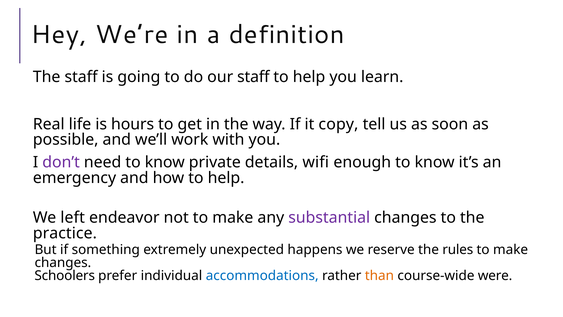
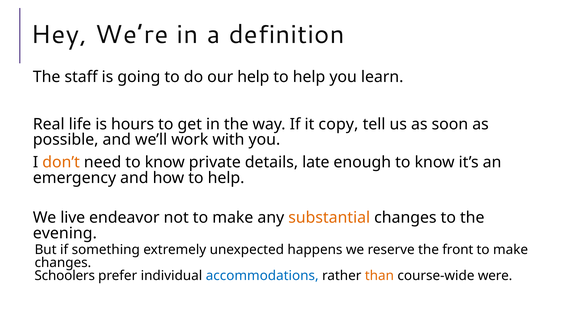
our staff: staff -> help
don’t colour: purple -> orange
wifi: wifi -> late
left: left -> live
substantial colour: purple -> orange
practice: practice -> evening
rules: rules -> front
